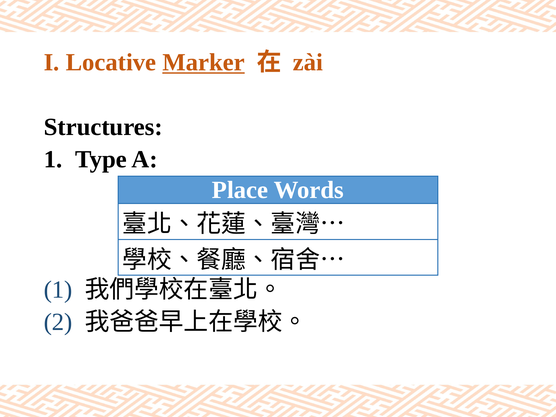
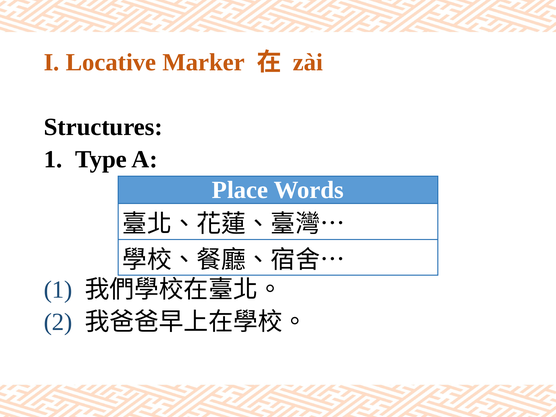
Marker underline: present -> none
